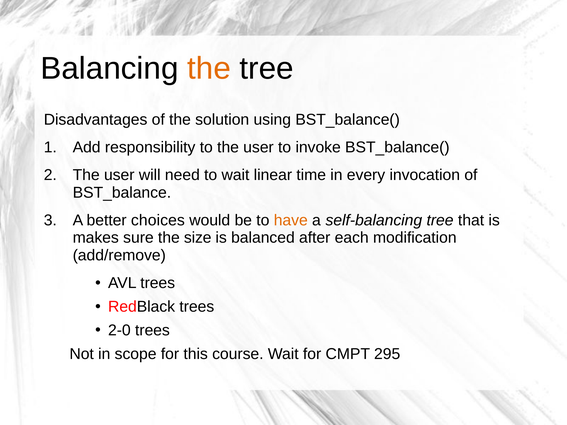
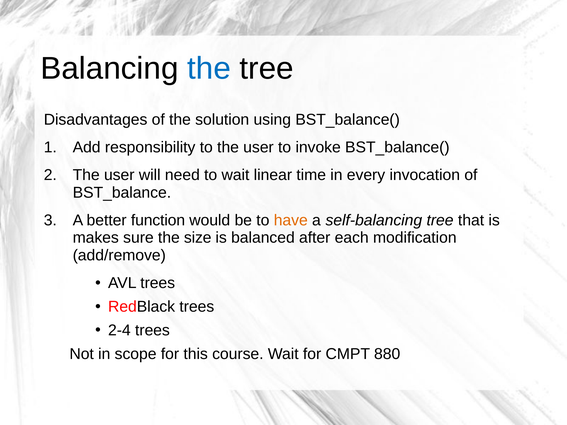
the at (209, 68) colour: orange -> blue
choices: choices -> function
2-0: 2-0 -> 2-4
295: 295 -> 880
